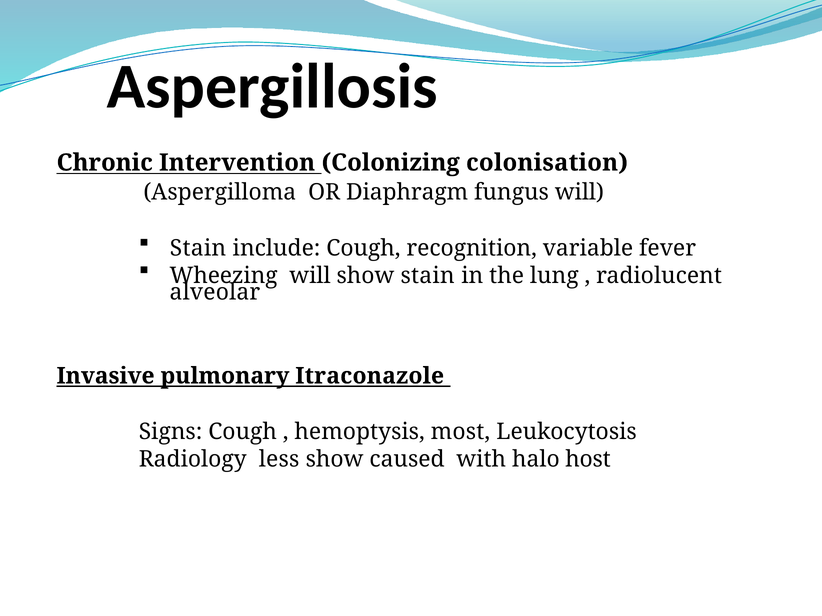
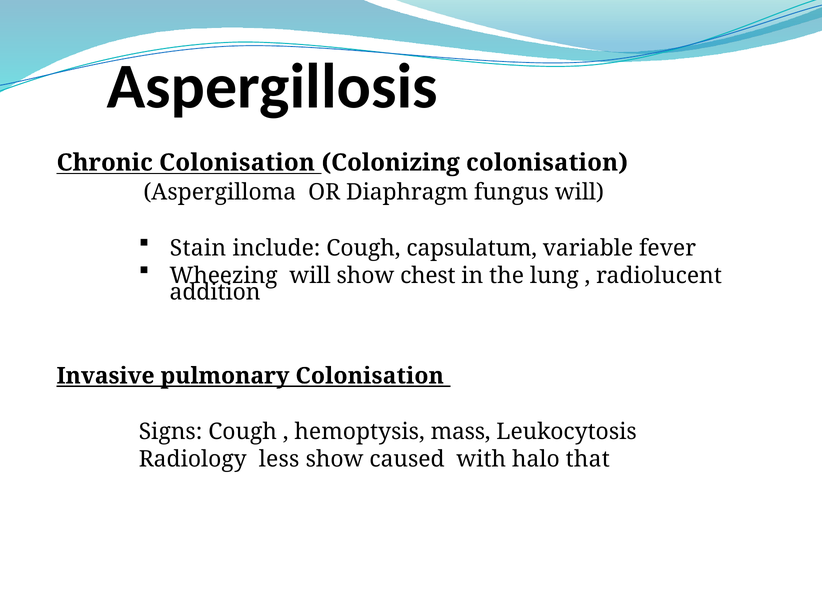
Chronic Intervention: Intervention -> Colonisation
recognition: recognition -> capsulatum
show stain: stain -> chest
alveolar: alveolar -> addition
pulmonary Itraconazole: Itraconazole -> Colonisation
most: most -> mass
host: host -> that
